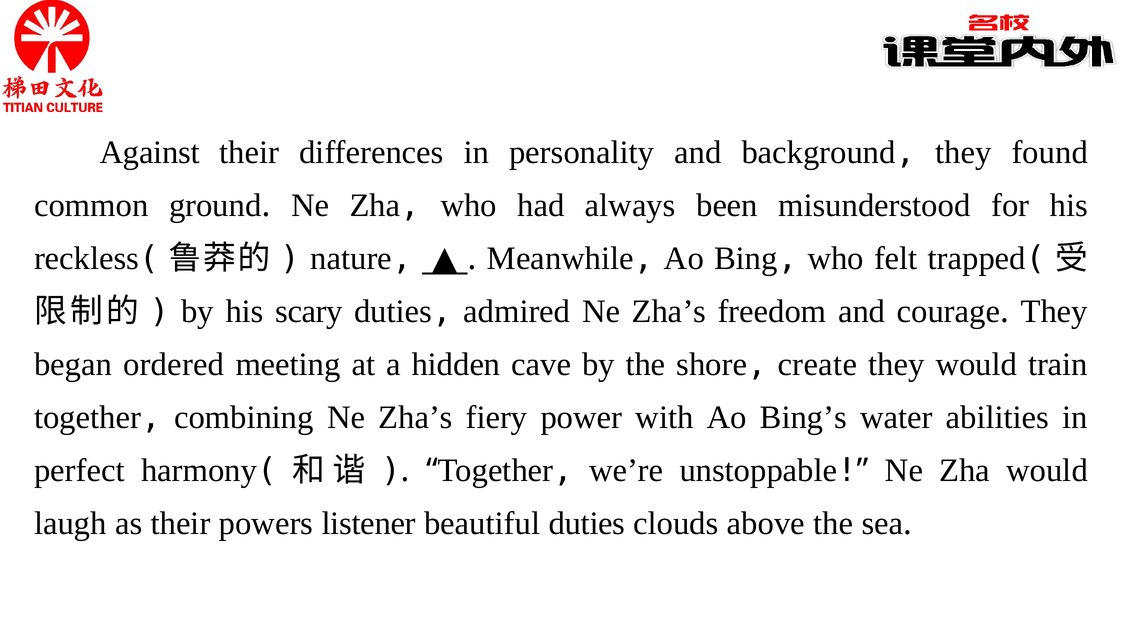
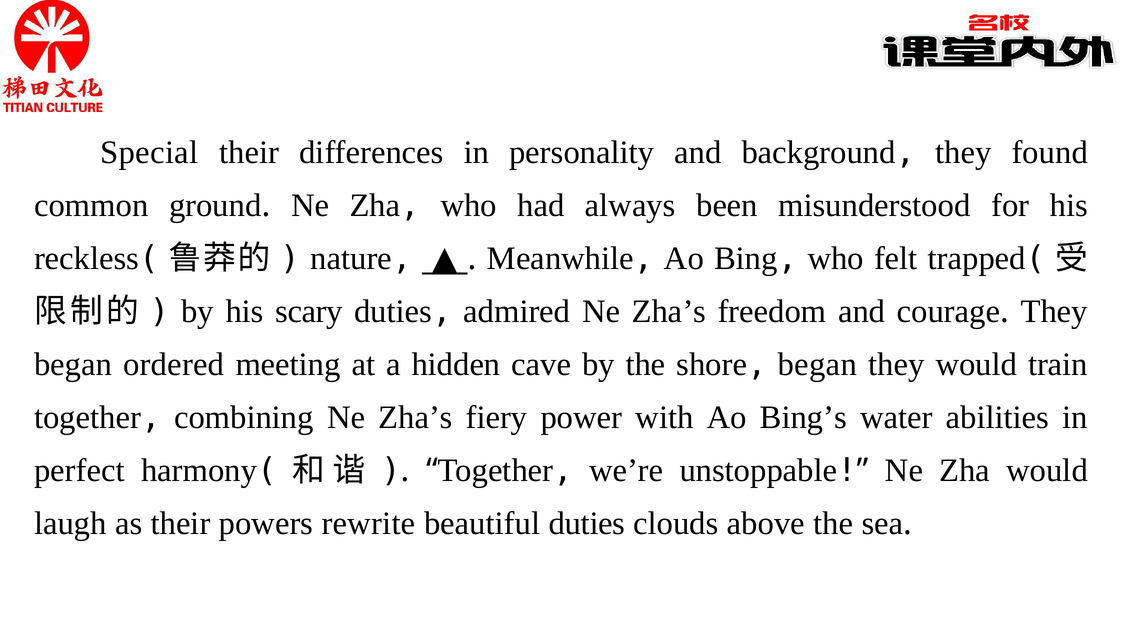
Against: Against -> Special
shore create: create -> began
listener: listener -> rewrite
